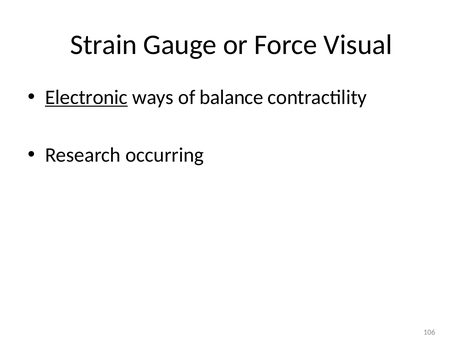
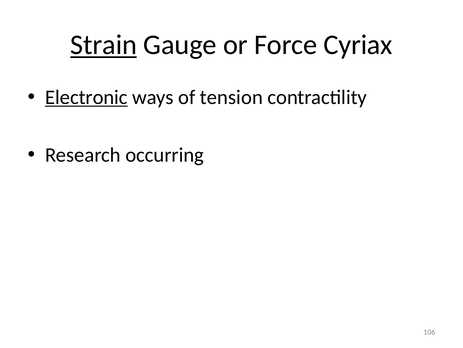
Strain underline: none -> present
Visual: Visual -> Cyriax
balance: balance -> tension
